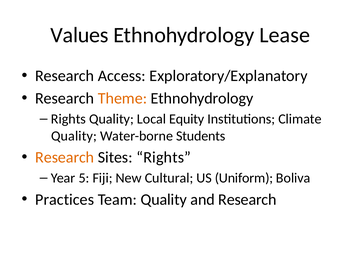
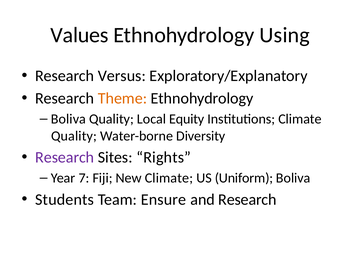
Lease: Lease -> Using
Access: Access -> Versus
Rights at (68, 119): Rights -> Boliva
Students: Students -> Diversity
Research at (65, 157) colour: orange -> purple
5: 5 -> 7
New Cultural: Cultural -> Climate
Practices: Practices -> Students
Team Quality: Quality -> Ensure
